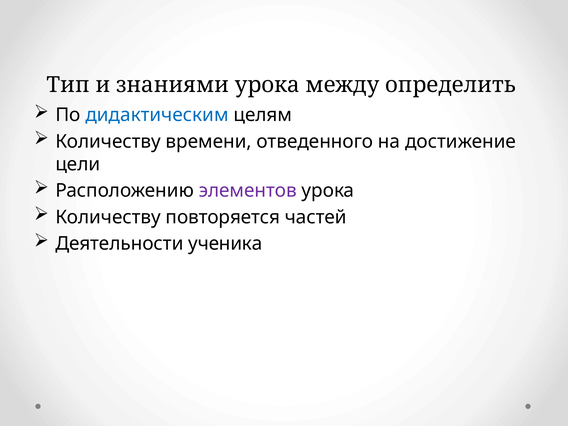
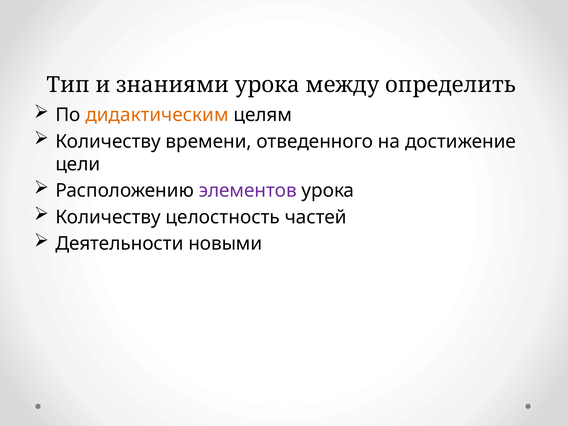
дидактическим colour: blue -> orange
повторяется: повторяется -> целостность
ученика: ученика -> новыми
